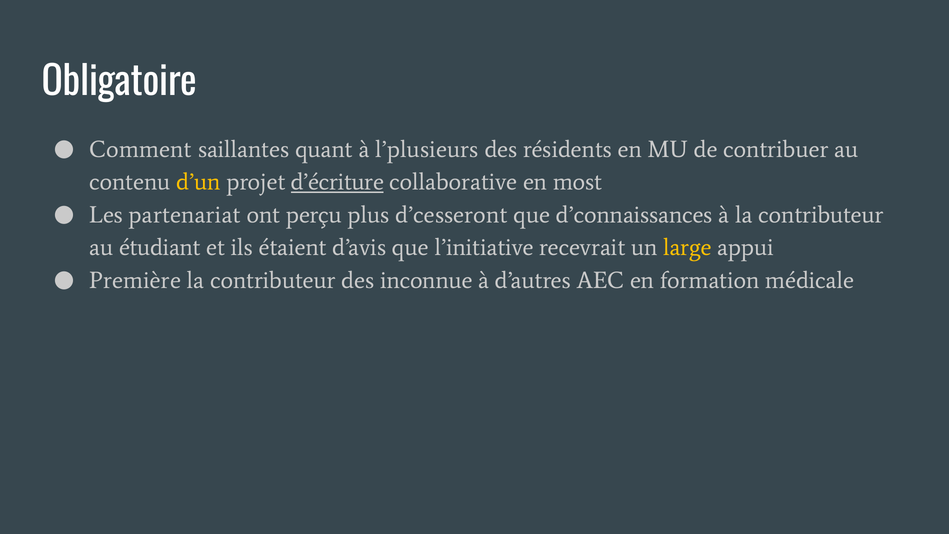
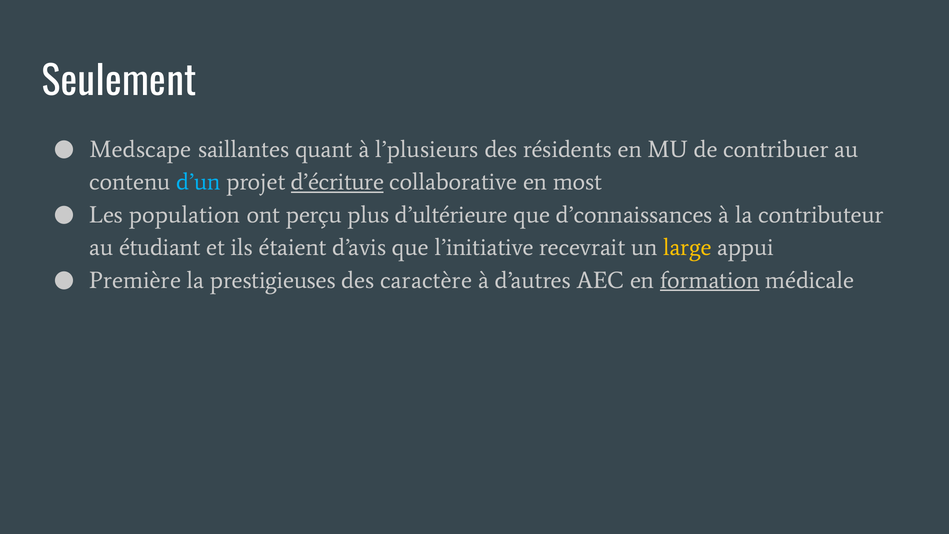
Obligatoire: Obligatoire -> Seulement
Comment: Comment -> Medscape
d’un colour: yellow -> light blue
partenariat: partenariat -> population
d’cesseront: d’cesseront -> d’ultérieure
contributeur at (273, 280): contributeur -> prestigieuses
inconnue: inconnue -> caractère
formation underline: none -> present
